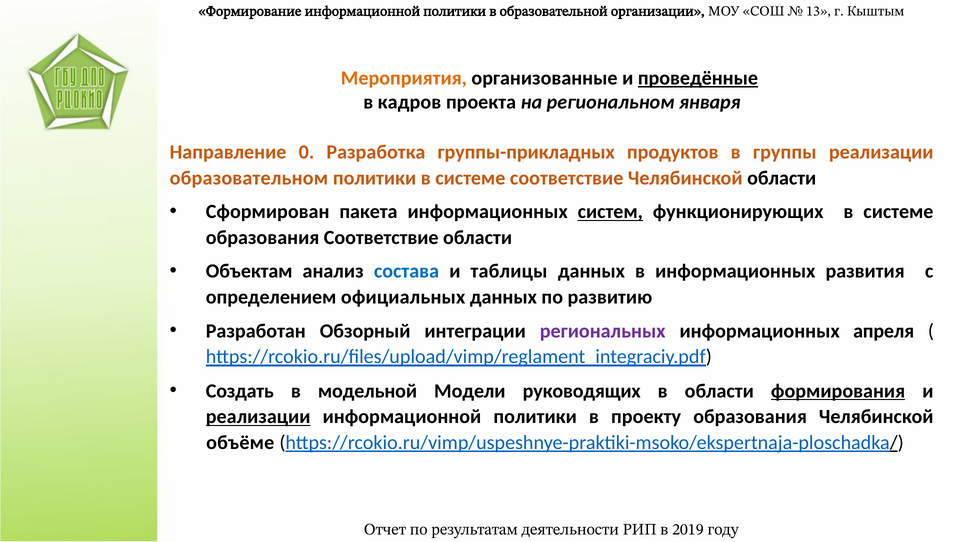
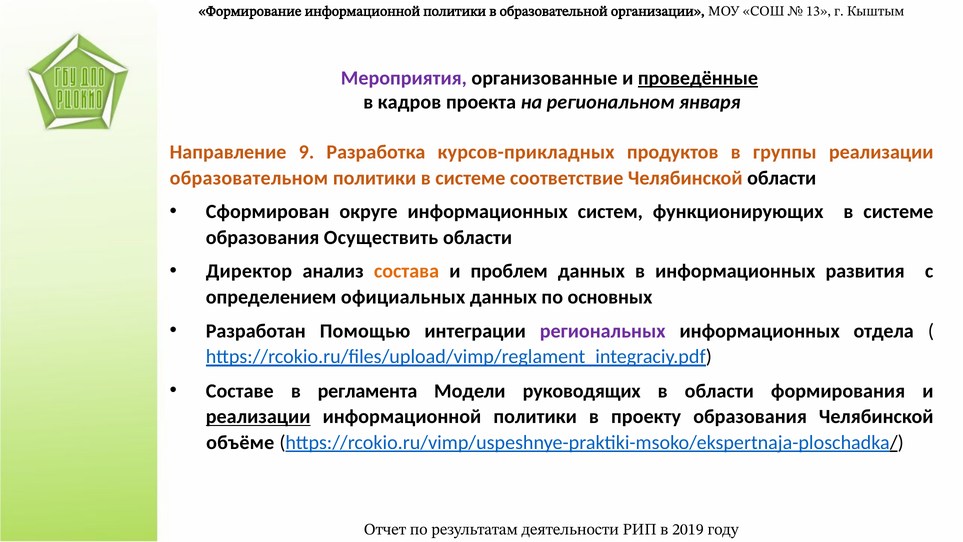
Мероприятия colour: orange -> purple
0: 0 -> 9
группы-прикладных: группы-прикладных -> курсов-прикладных
пакета: пакета -> округе
систем underline: present -> none
образования Соответствие: Соответствие -> Осуществить
Объектам: Объектам -> Директор
состава colour: blue -> orange
таблицы: таблицы -> проблем
развитию: развитию -> основных
Обзорный: Обзорный -> Помощью
апреля: апреля -> отдела
Создать: Создать -> Составе
модельной: модельной -> регламента
формирования underline: present -> none
